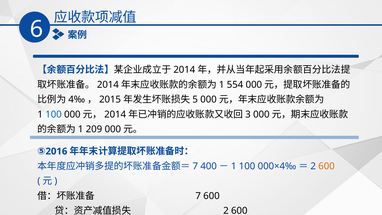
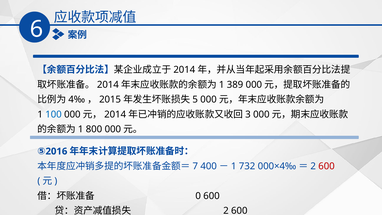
554: 554 -> 389
209: 209 -> 800
400－1 100: 100 -> 732
600 at (326, 166) colour: orange -> red
7: 7 -> 0
